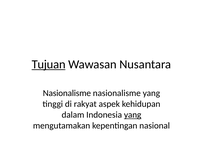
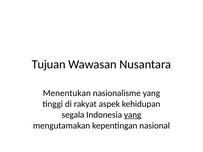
Tujuan underline: present -> none
Nasionalisme at (67, 93): Nasionalisme -> Menentukan
dalam: dalam -> segala
